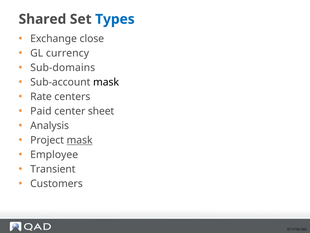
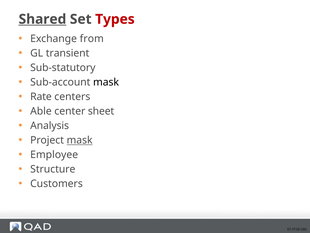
Shared underline: none -> present
Types colour: blue -> red
close: close -> from
currency: currency -> transient
Sub-domains: Sub-domains -> Sub-statutory
Paid: Paid -> Able
Transient: Transient -> Structure
